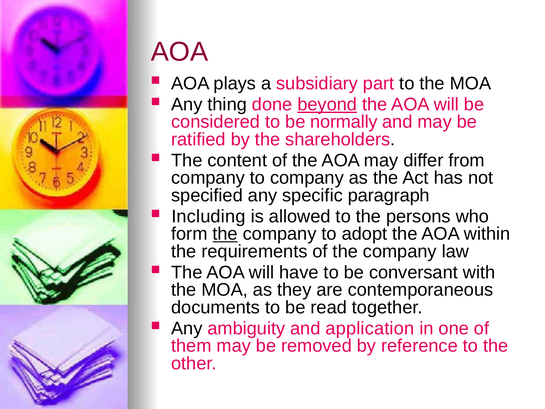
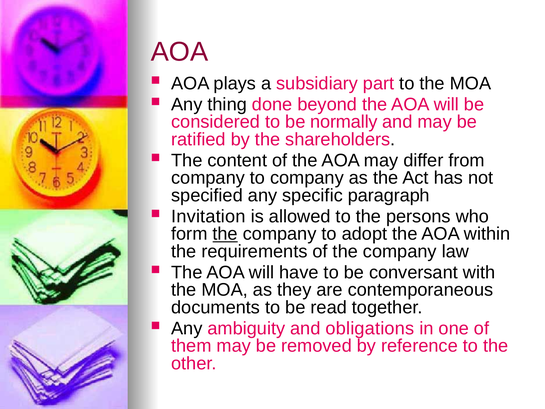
beyond underline: present -> none
Including: Including -> Invitation
application: application -> obligations
